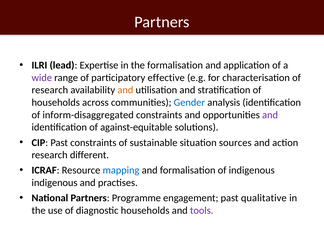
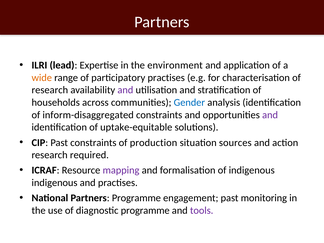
the formalisation: formalisation -> environment
wide colour: purple -> orange
participatory effective: effective -> practises
and at (125, 90) colour: orange -> purple
against-equitable: against-equitable -> uptake-equitable
sustainable: sustainable -> production
different: different -> required
mapping colour: blue -> purple
qualitative: qualitative -> monitoring
diagnostic households: households -> programme
